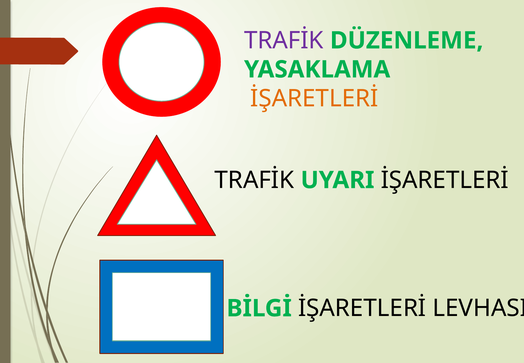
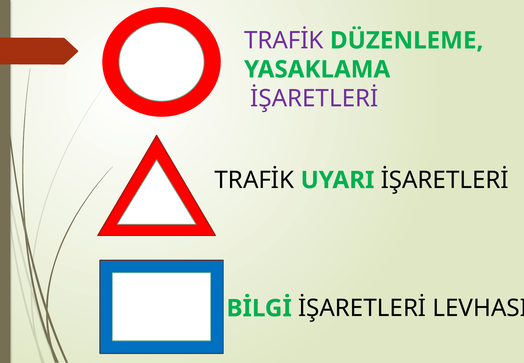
İŞARETLERİ at (314, 98) colour: orange -> purple
